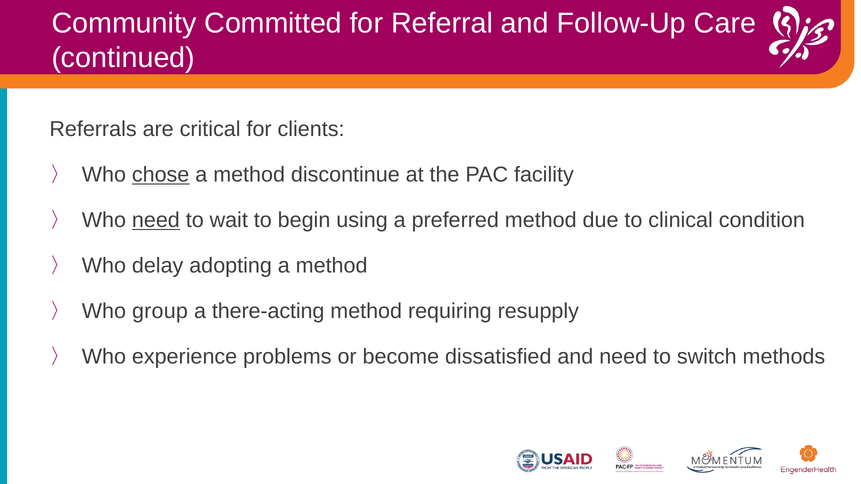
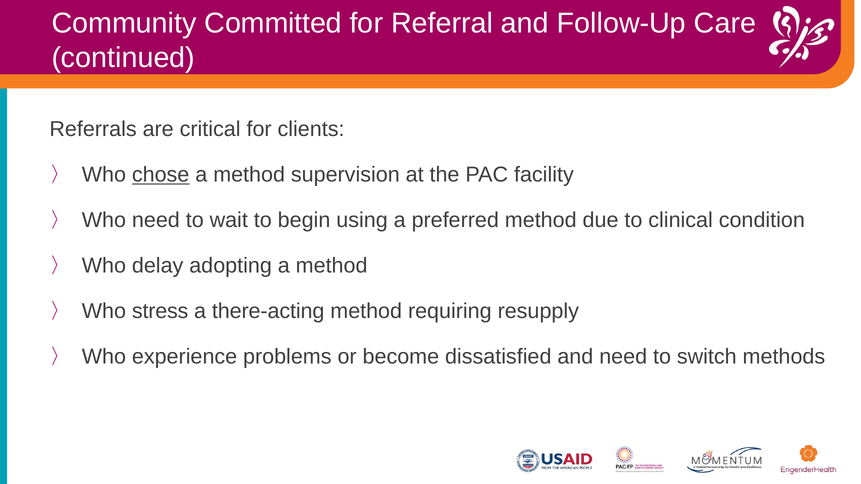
discontinue: discontinue -> supervision
need at (156, 220) underline: present -> none
group: group -> stress
